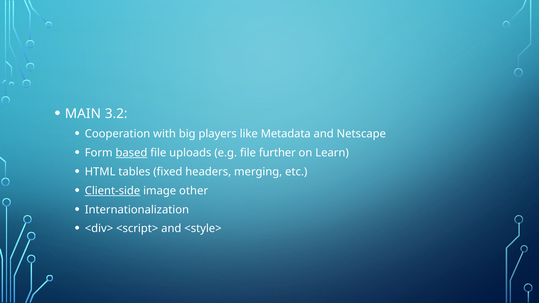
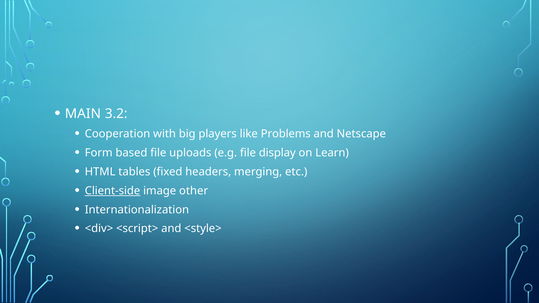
Metadata: Metadata -> Problems
based underline: present -> none
further: further -> display
